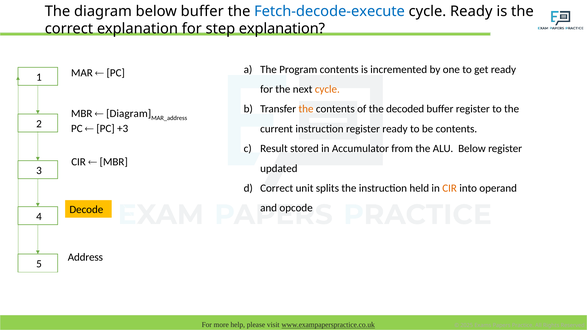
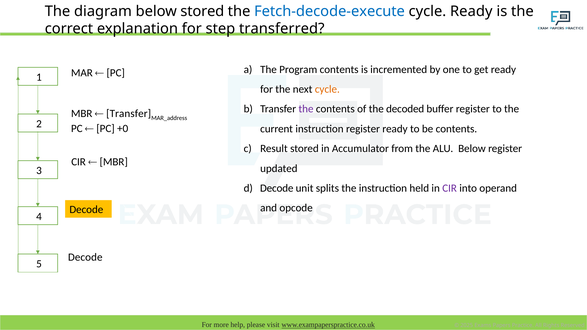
below buffer: buffer -> stored
step explanation: explanation -> transferred
the at (306, 109) colour: orange -> purple
Diagram at (129, 114): Diagram -> Transfer
+3: +3 -> +0
Correct at (277, 188): Correct -> Decode
CIR at (450, 188) colour: orange -> purple
Address at (85, 257): Address -> Decode
